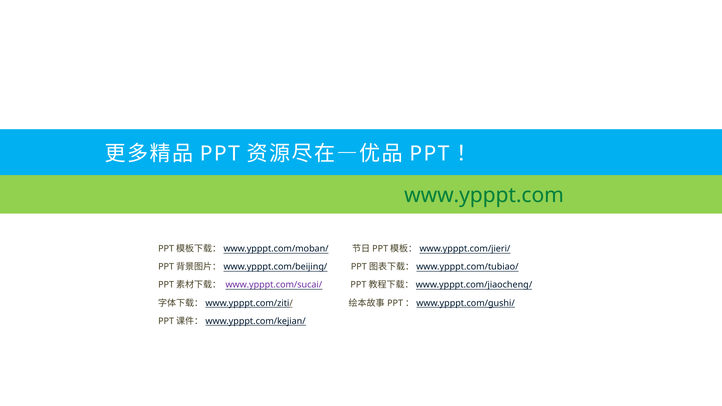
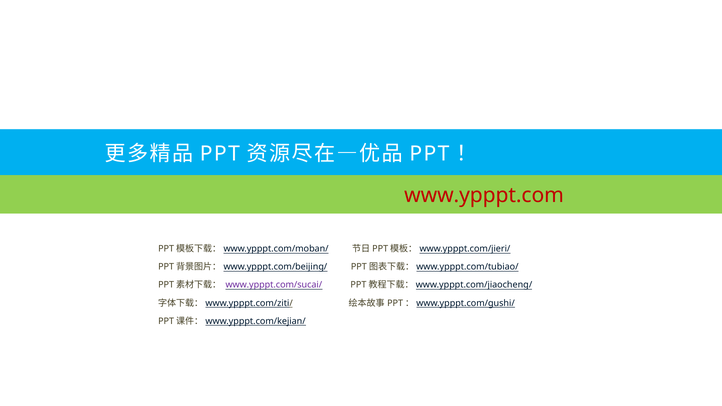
www.ypppt.com colour: green -> red
